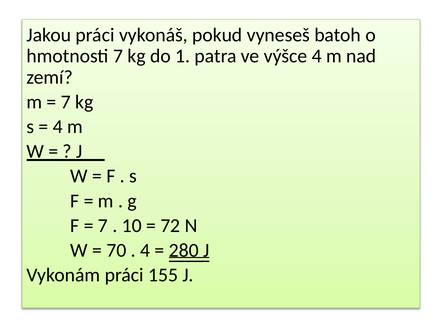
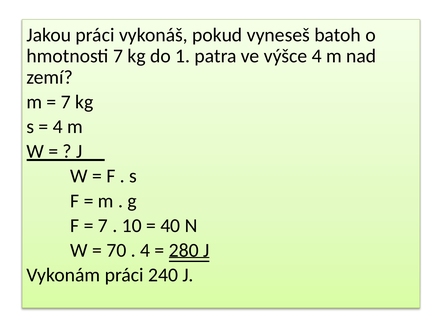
72: 72 -> 40
155: 155 -> 240
